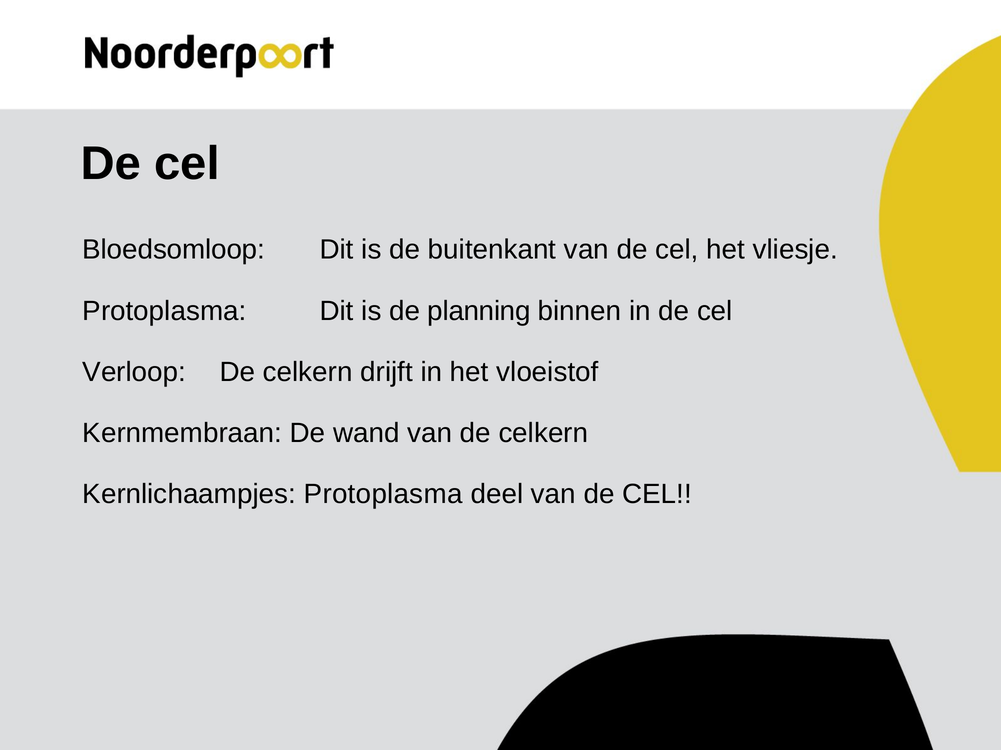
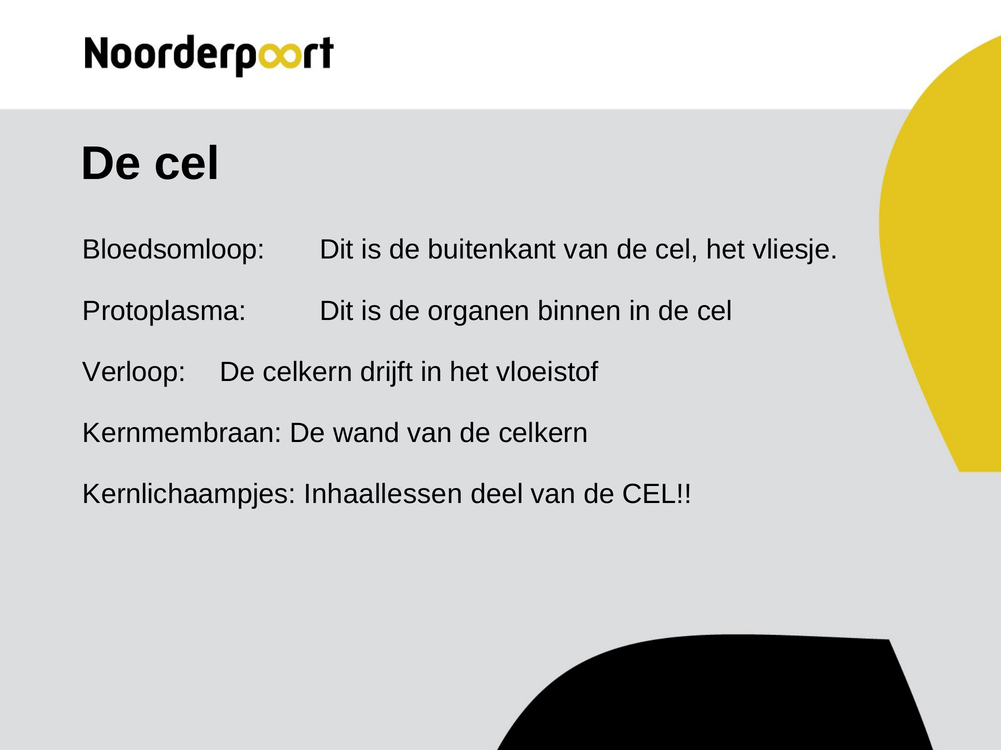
planning: planning -> organen
Kernlichaampjes Protoplasma: Protoplasma -> Inhaallessen
